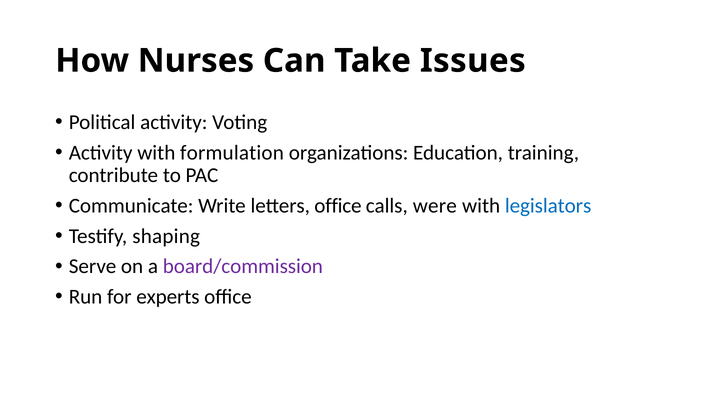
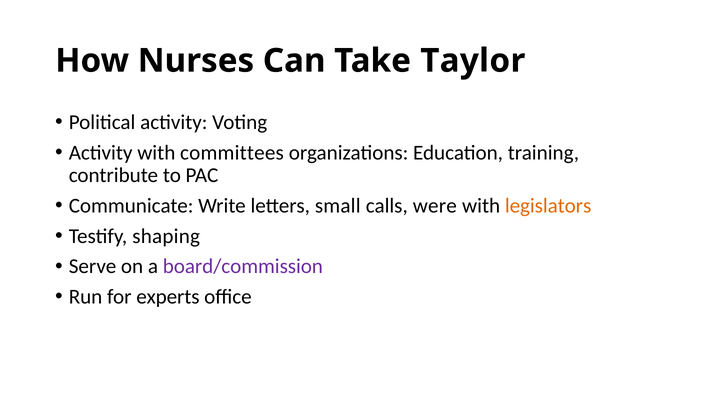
Issues: Issues -> Taylor
formulation: formulation -> committees
letters office: office -> small
legislators colour: blue -> orange
